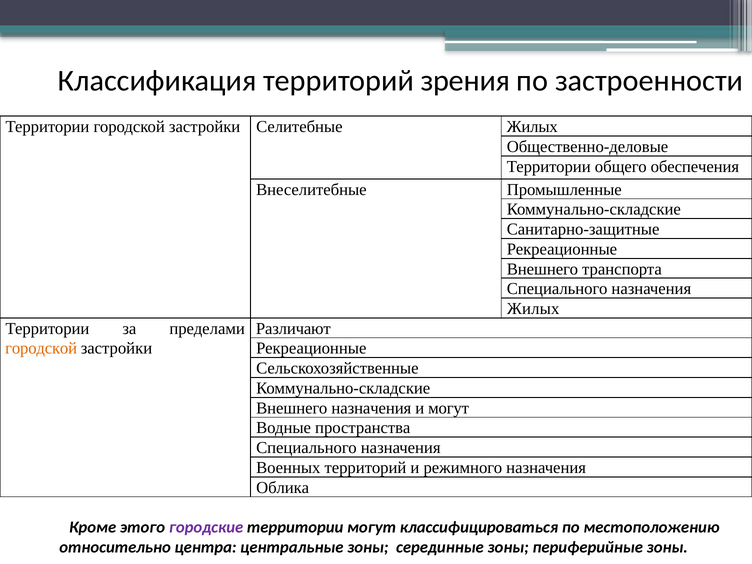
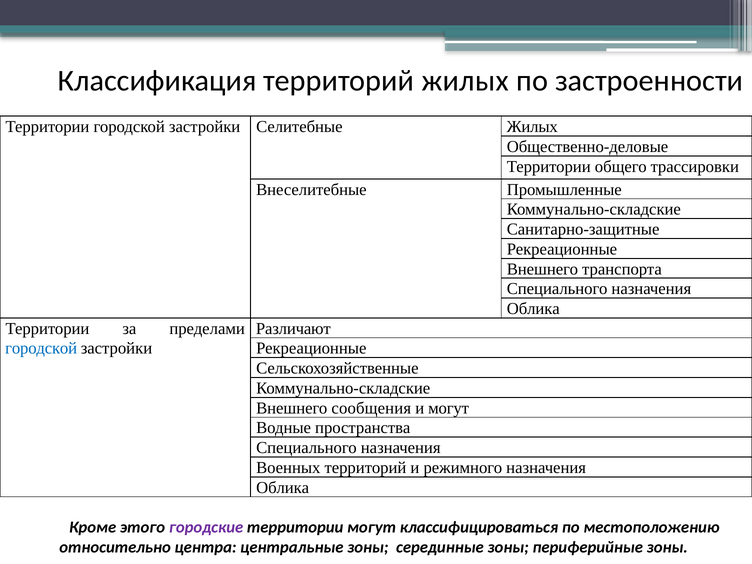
территорий зрения: зрения -> жилых
обеспечения: обеспечения -> трассировки
Жилых at (533, 309): Жилых -> Облика
городской at (41, 348) colour: orange -> blue
Внешнего назначения: назначения -> сообщения
